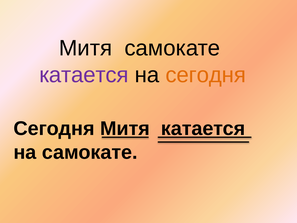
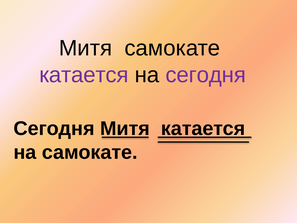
сегодня at (206, 75) colour: orange -> purple
